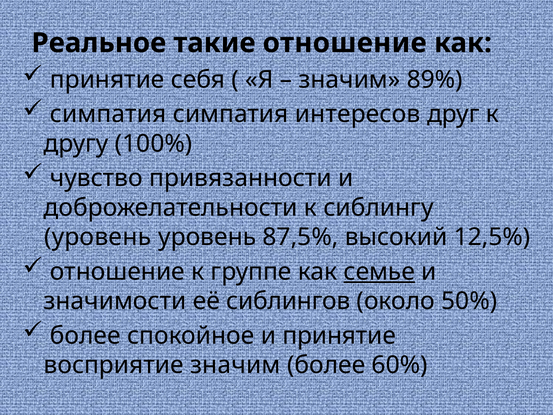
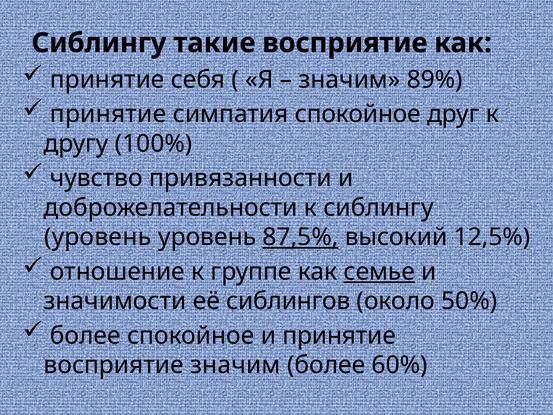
Реальное at (99, 43): Реальное -> Сиблингу
такие отношение: отношение -> восприятие
симпатия at (108, 114): симпатия -> принятие
симпатия интересов: интересов -> спокойное
87,5% underline: none -> present
